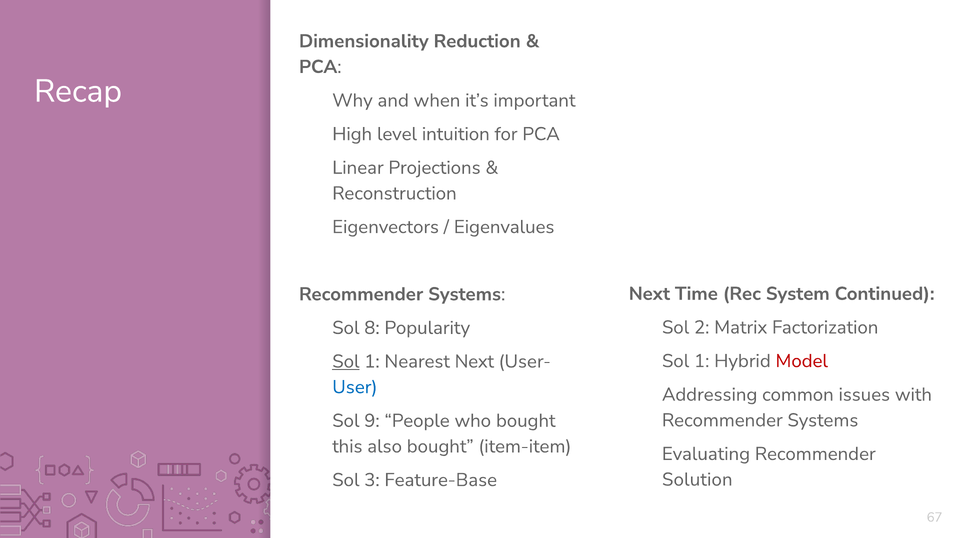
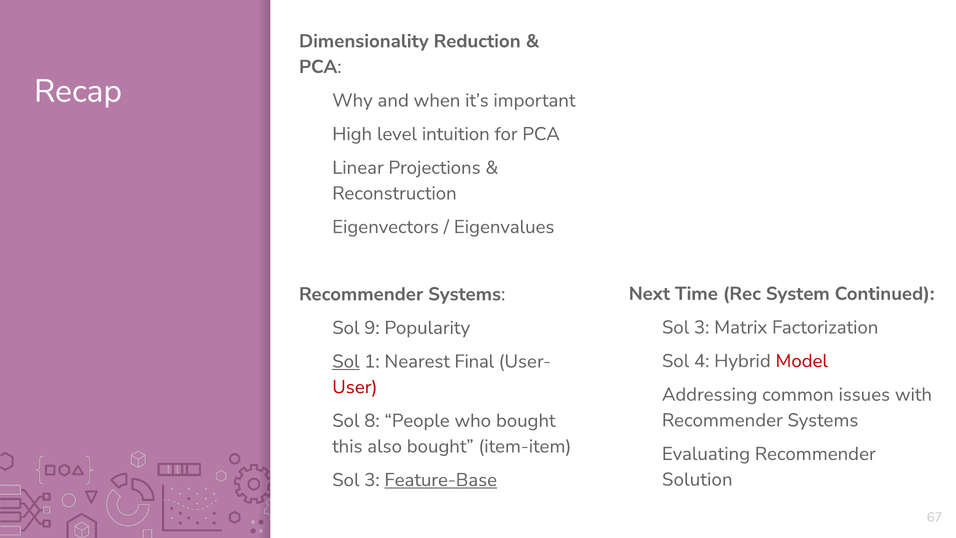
2 at (702, 327): 2 -> 3
8: 8 -> 9
1 at (702, 361): 1 -> 4
Nearest Next: Next -> Final
User colour: blue -> red
9: 9 -> 8
Feature-Base underline: none -> present
